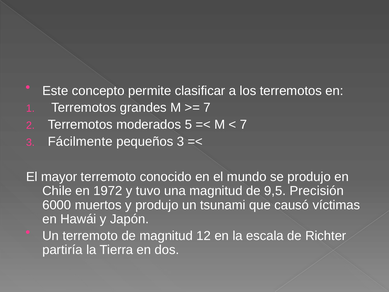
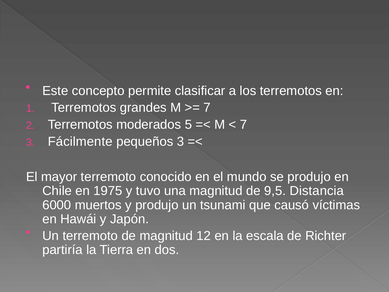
1972: 1972 -> 1975
Precisión: Precisión -> Distancia
